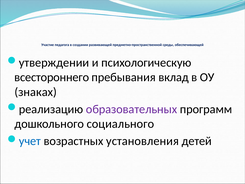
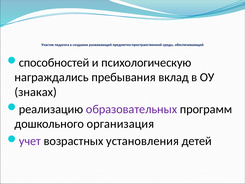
утверждении: утверждении -> способностей
всестороннего: всестороннего -> награждались
социального: социального -> организация
учет colour: blue -> purple
